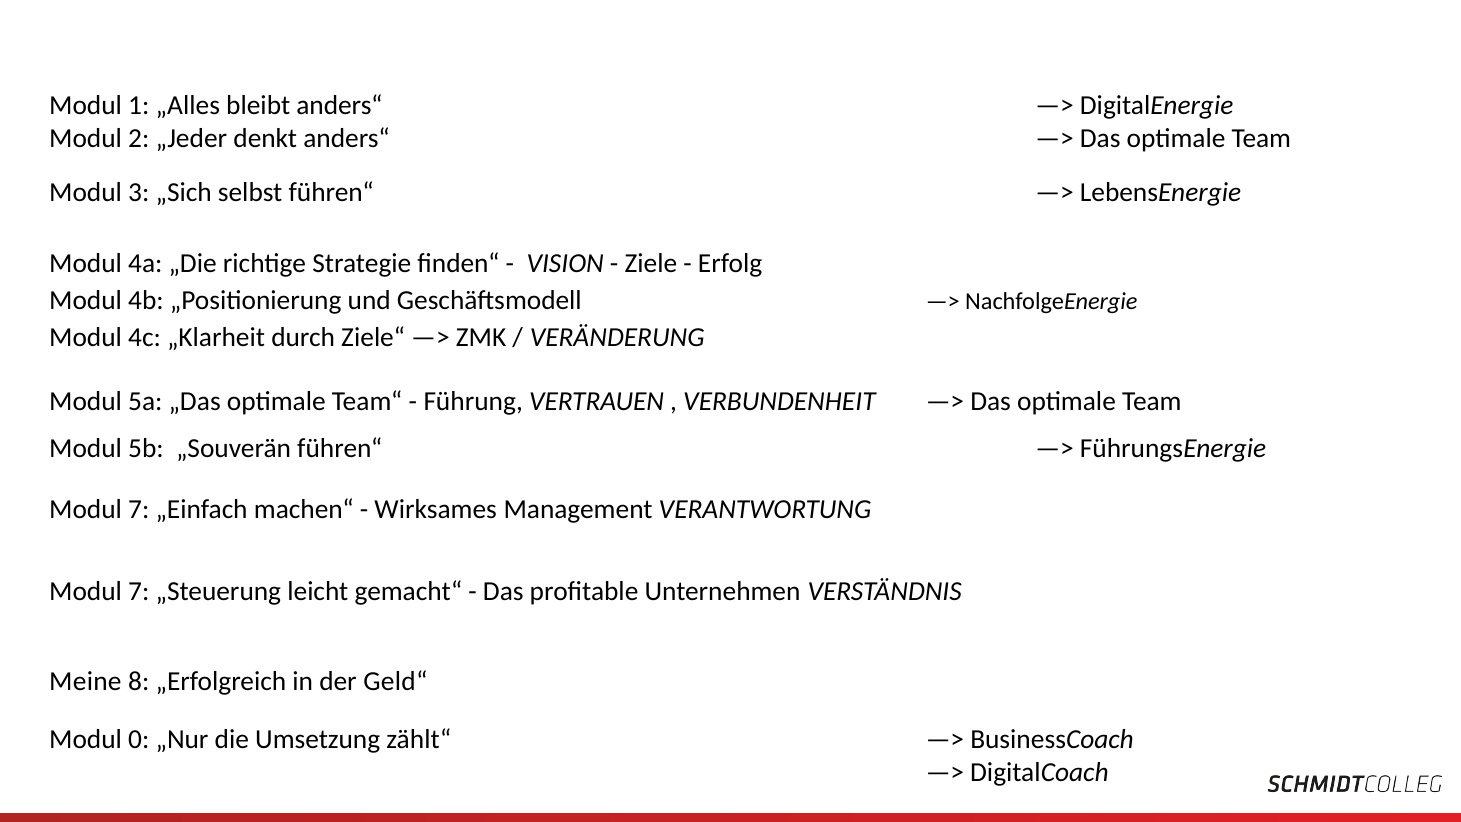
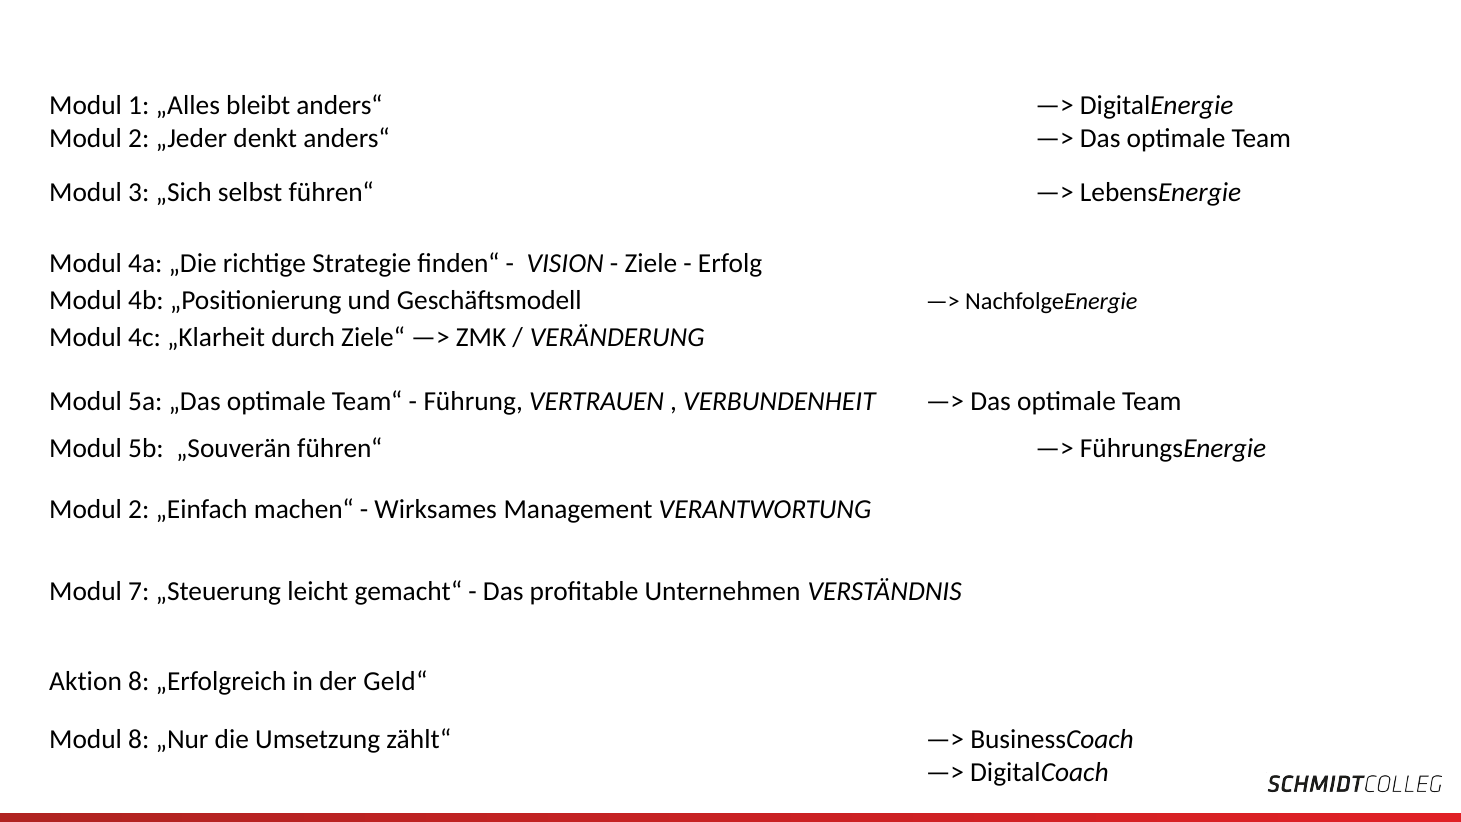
7 at (139, 509): 7 -> 2
Meine: Meine -> Aktion
Modul 0: 0 -> 8
